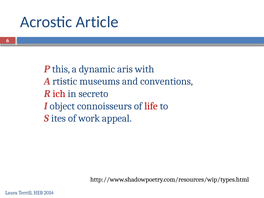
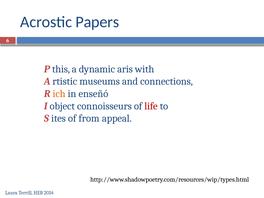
Article: Article -> Papers
conventions: conventions -> connections
ich colour: red -> orange
secreto: secreto -> enseñó
work: work -> from
